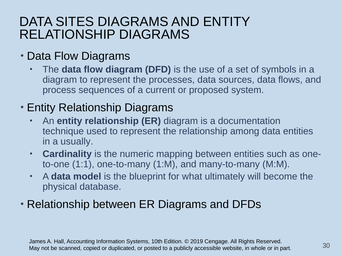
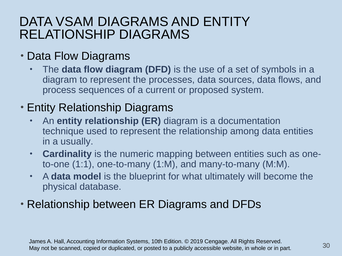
SITES: SITES -> VSAM
